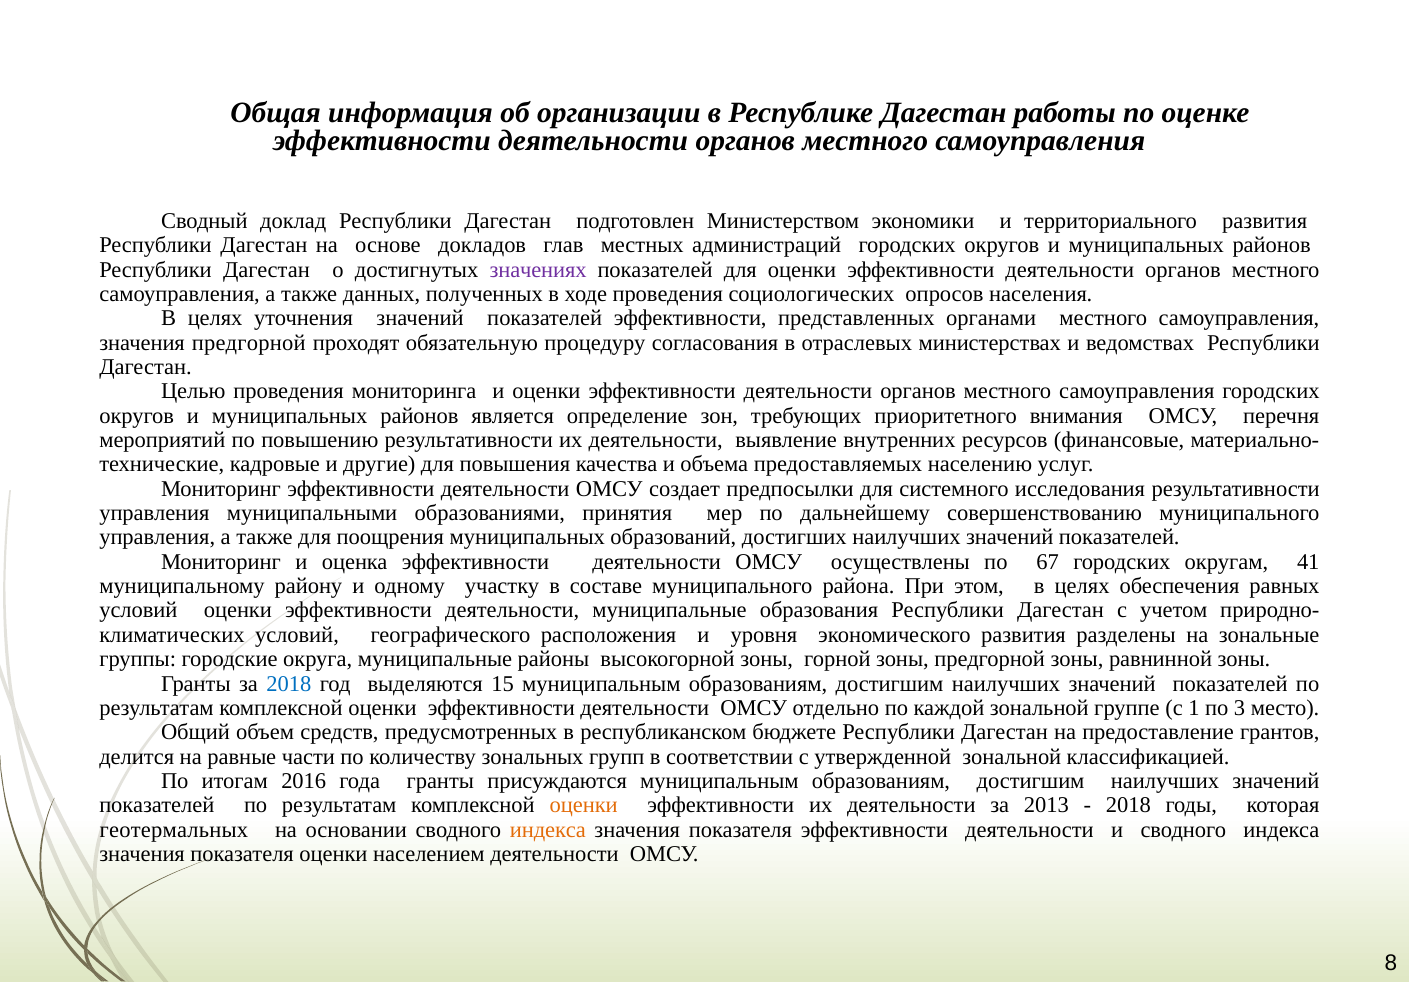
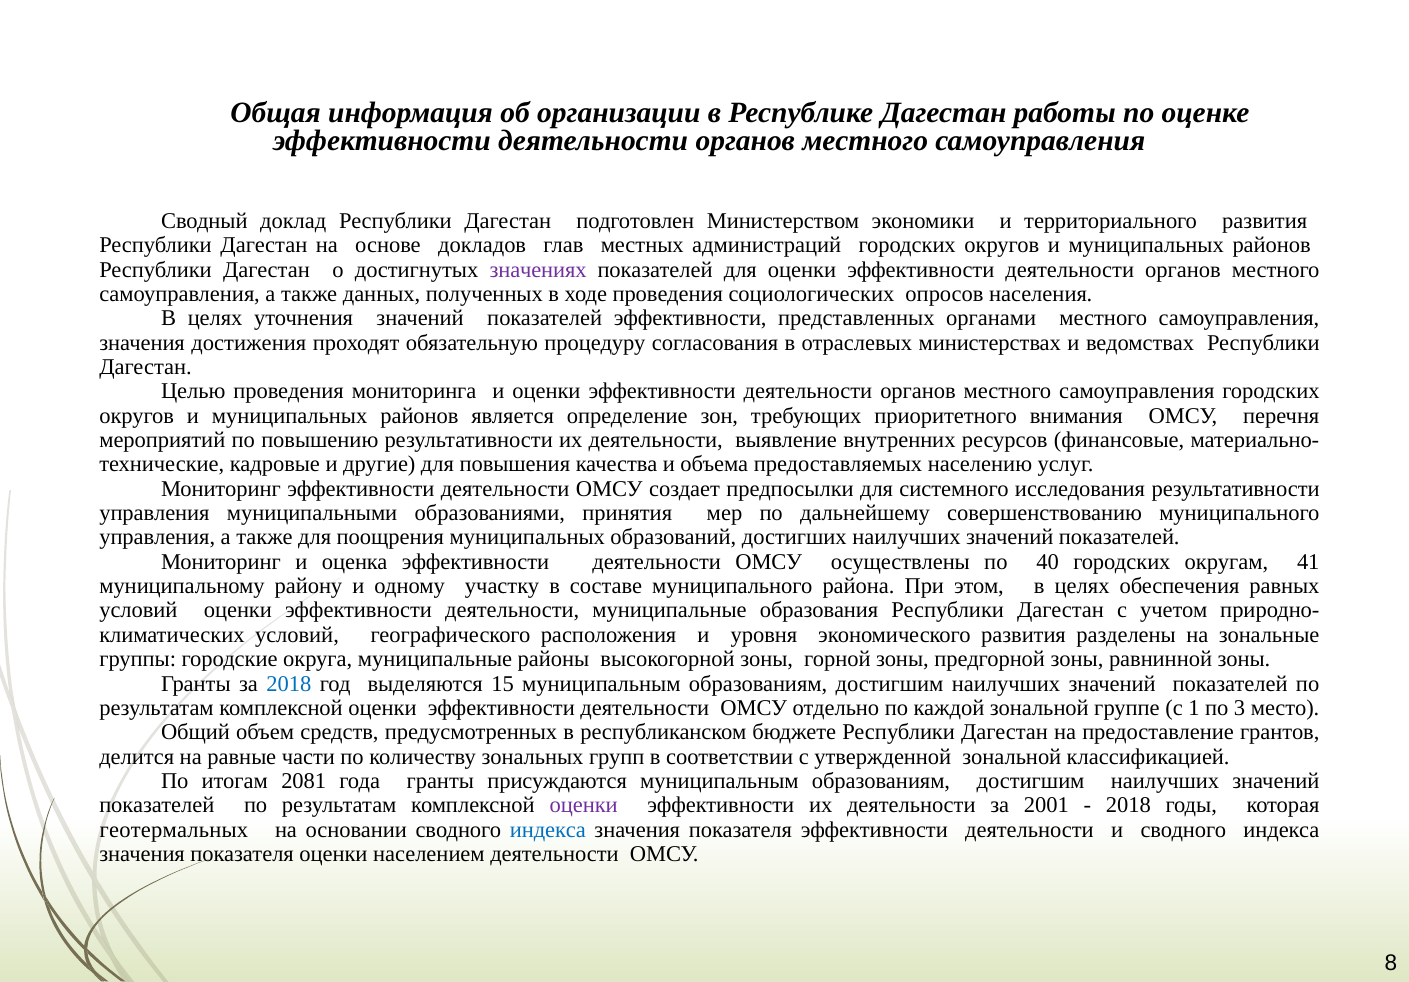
значения предгорной: предгорной -> достижения
67: 67 -> 40
2016: 2016 -> 2081
оценки at (584, 805) colour: orange -> purple
2013: 2013 -> 2001
индекса at (548, 830) colour: orange -> blue
